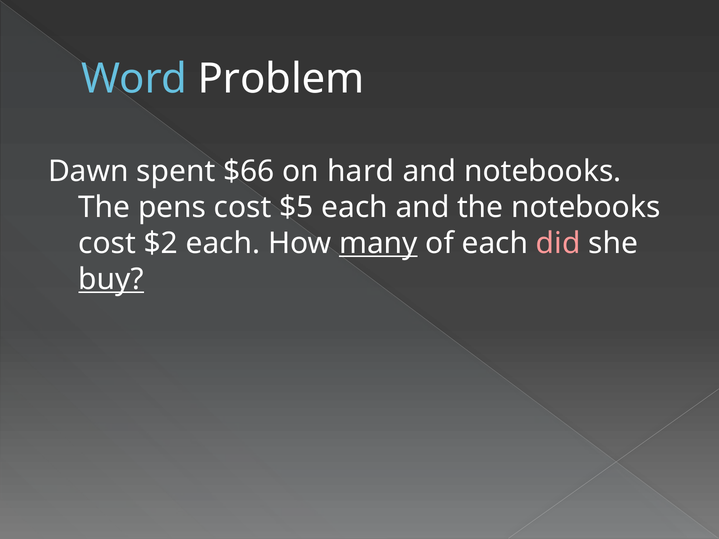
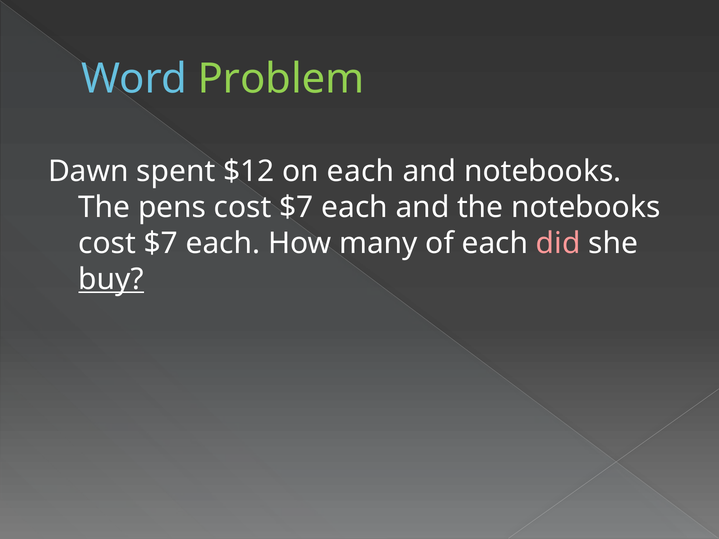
Problem colour: white -> light green
$66: $66 -> $12
on hard: hard -> each
pens cost $5: $5 -> $7
$2 at (161, 244): $2 -> $7
many underline: present -> none
